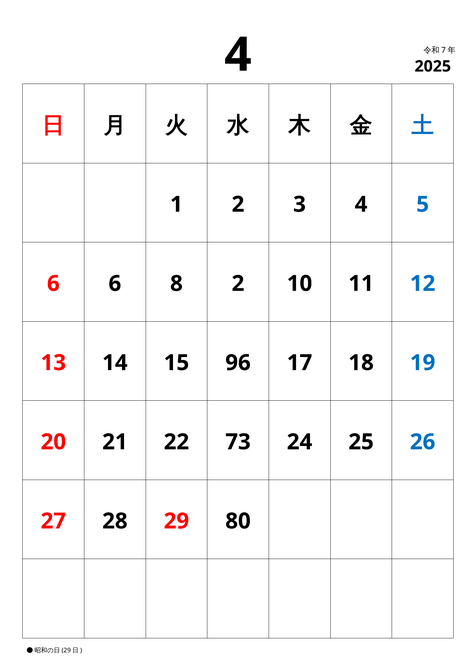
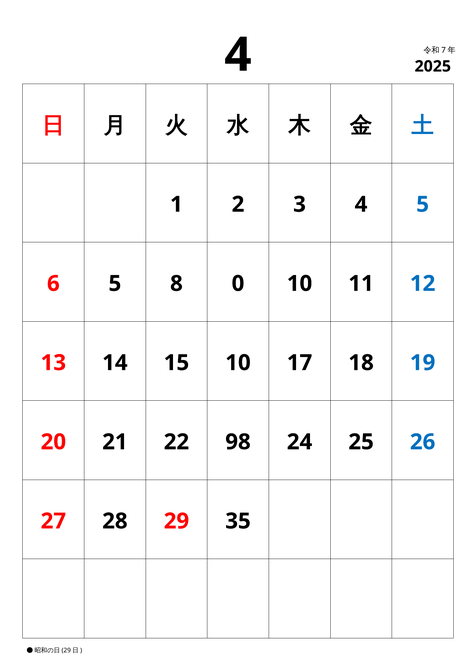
6 6: 6 -> 5
8 2: 2 -> 0
15 96: 96 -> 10
73: 73 -> 98
80: 80 -> 35
